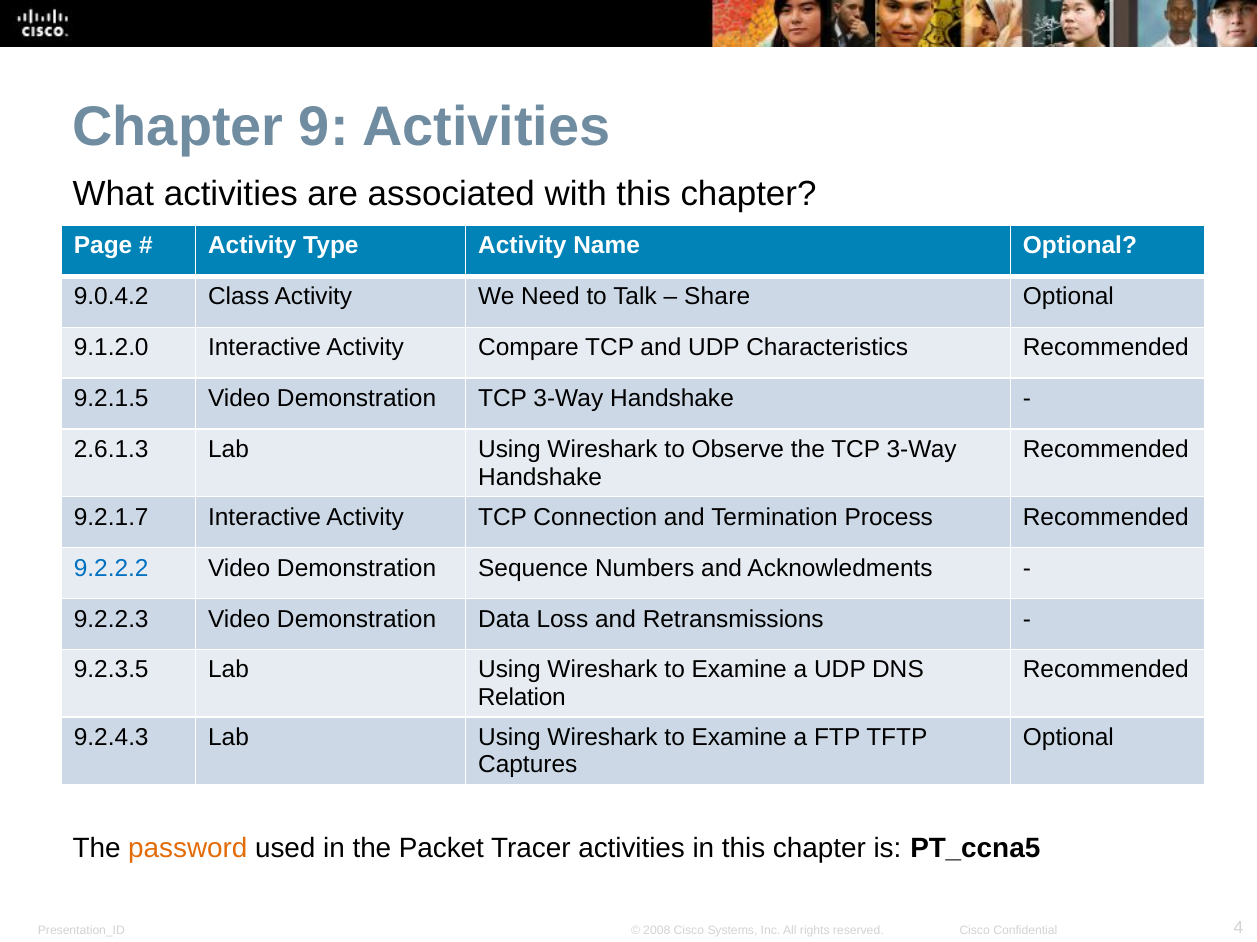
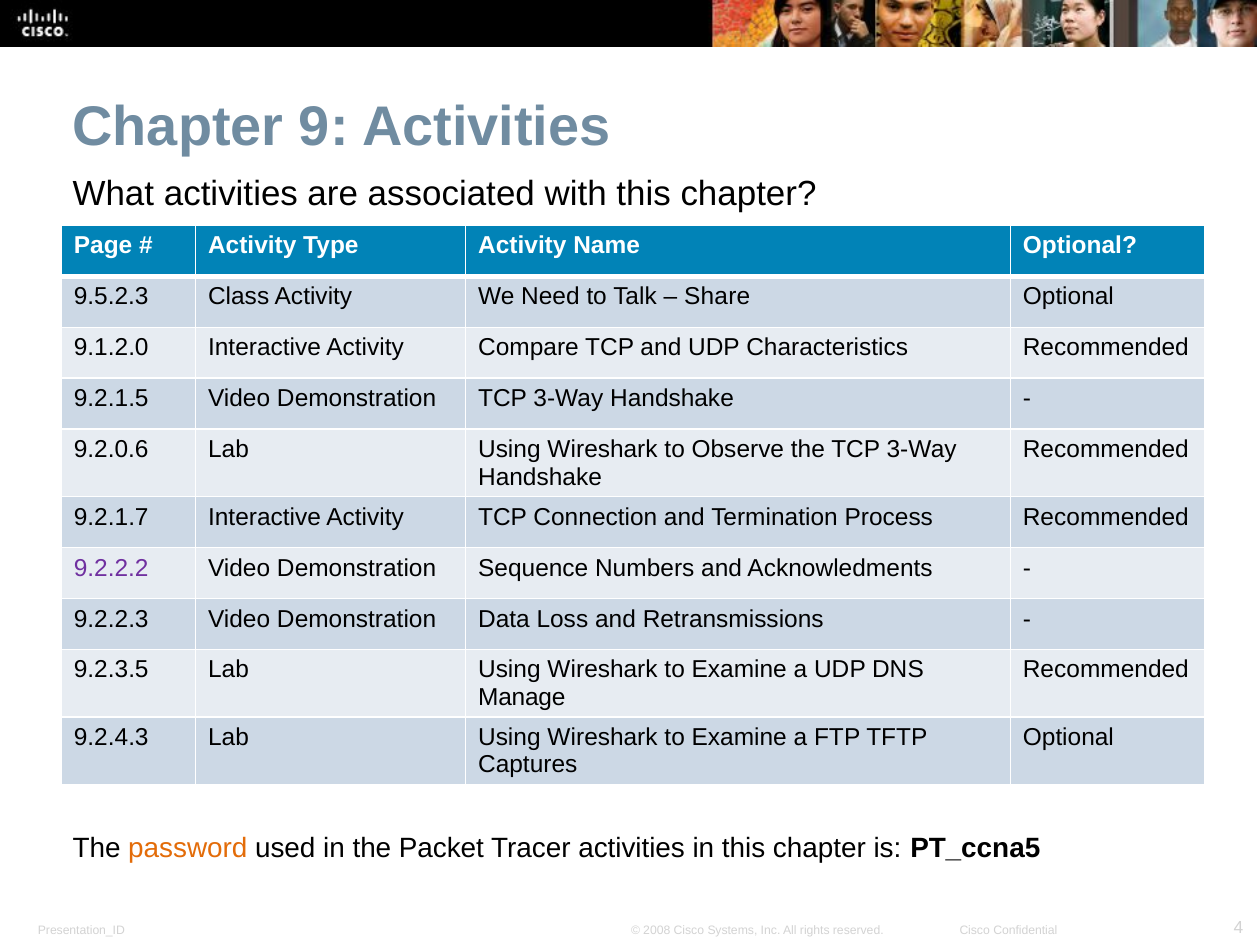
9.0.4.2: 9.0.4.2 -> 9.5.2.3
2.6.1.3: 2.6.1.3 -> 9.2.0.6
9.2.2.2 colour: blue -> purple
Relation: Relation -> Manage
